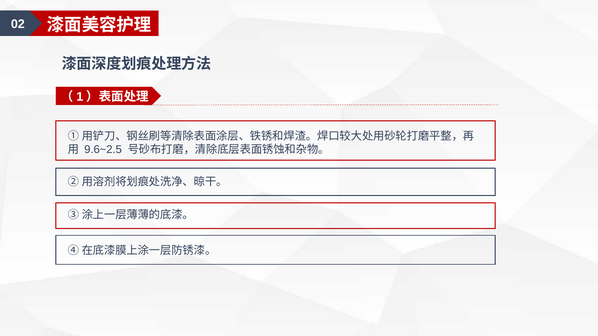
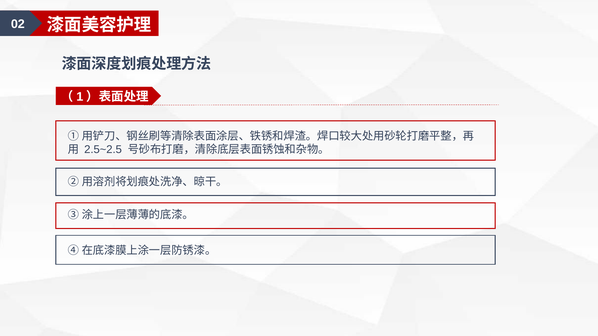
9.6~2.5: 9.6~2.5 -> 2.5~2.5
